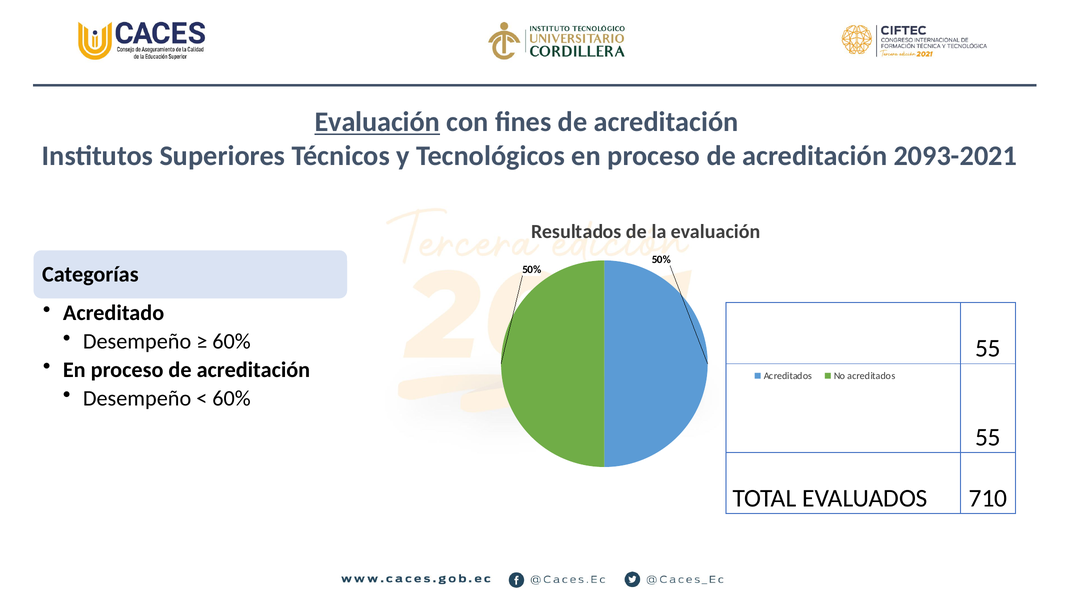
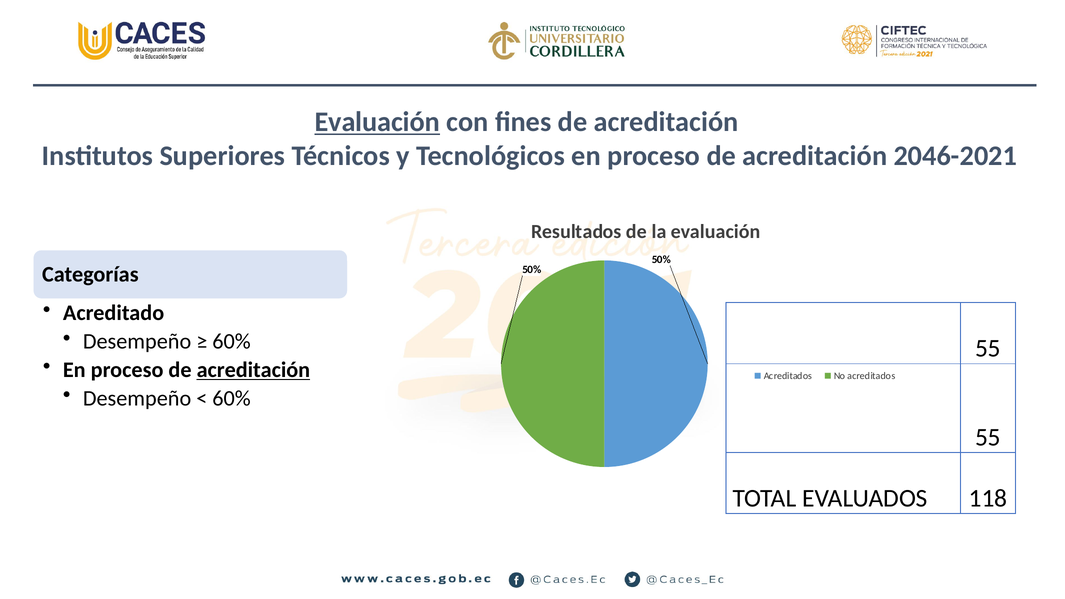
2093-2021: 2093-2021 -> 2046-2021
acreditación at (253, 370) underline: none -> present
710: 710 -> 118
